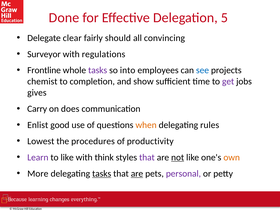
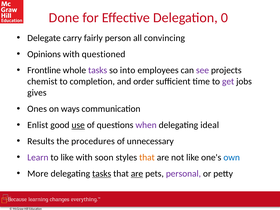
5: 5 -> 0
clear: clear -> carry
should: should -> person
Surveyor: Surveyor -> Opinions
regulations: regulations -> questioned
see colour: blue -> purple
show: show -> order
Carry: Carry -> Ones
does: does -> ways
use underline: none -> present
when colour: orange -> purple
rules: rules -> ideal
Lowest: Lowest -> Results
productivity: productivity -> unnecessary
think: think -> soon
that at (147, 157) colour: purple -> orange
not underline: present -> none
own colour: orange -> blue
